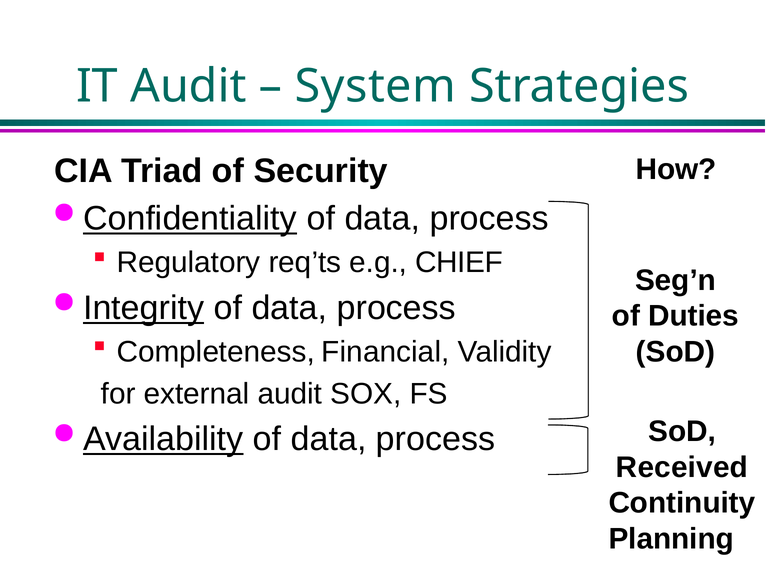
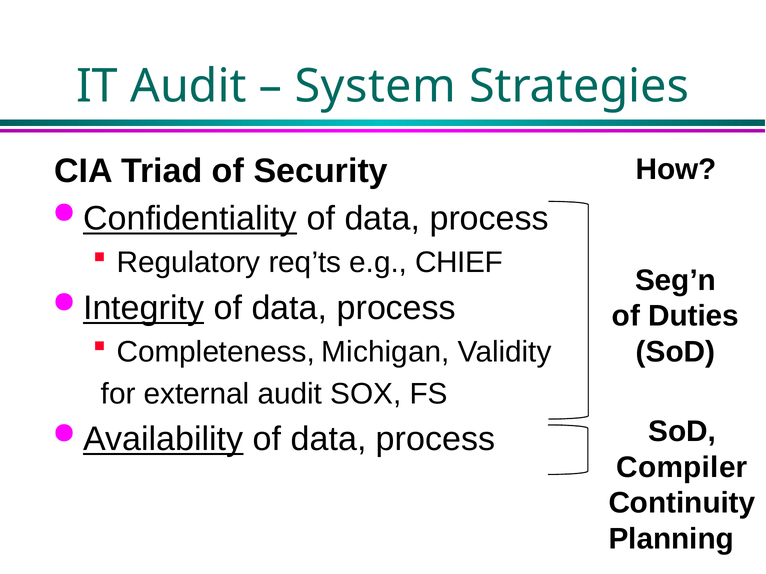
Financial: Financial -> Michigan
Received: Received -> Compiler
